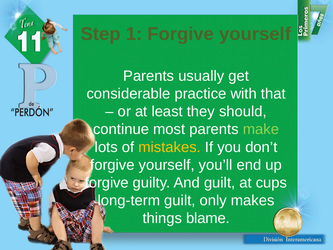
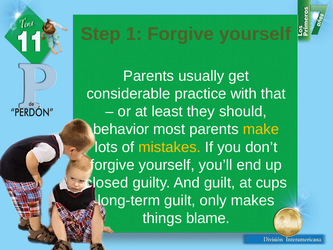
continue: continue -> behavior
make colour: light green -> yellow
forgive at (107, 183): forgive -> closed
